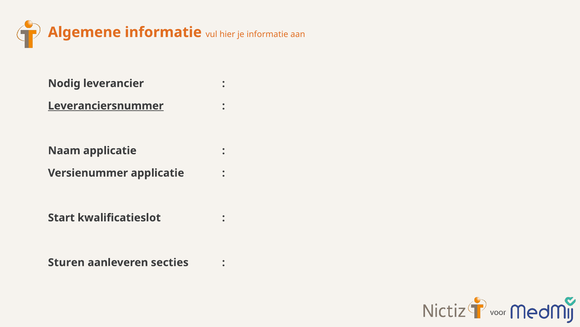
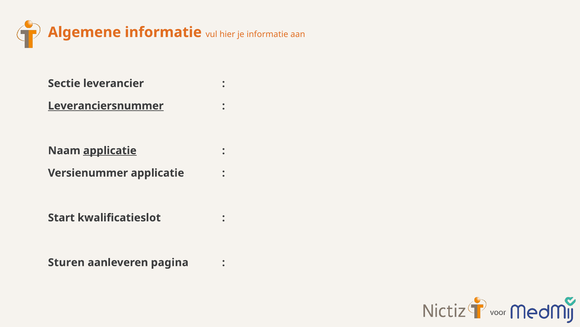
Nodig: Nodig -> Sectie
applicatie at (110, 150) underline: none -> present
secties: secties -> pagina
